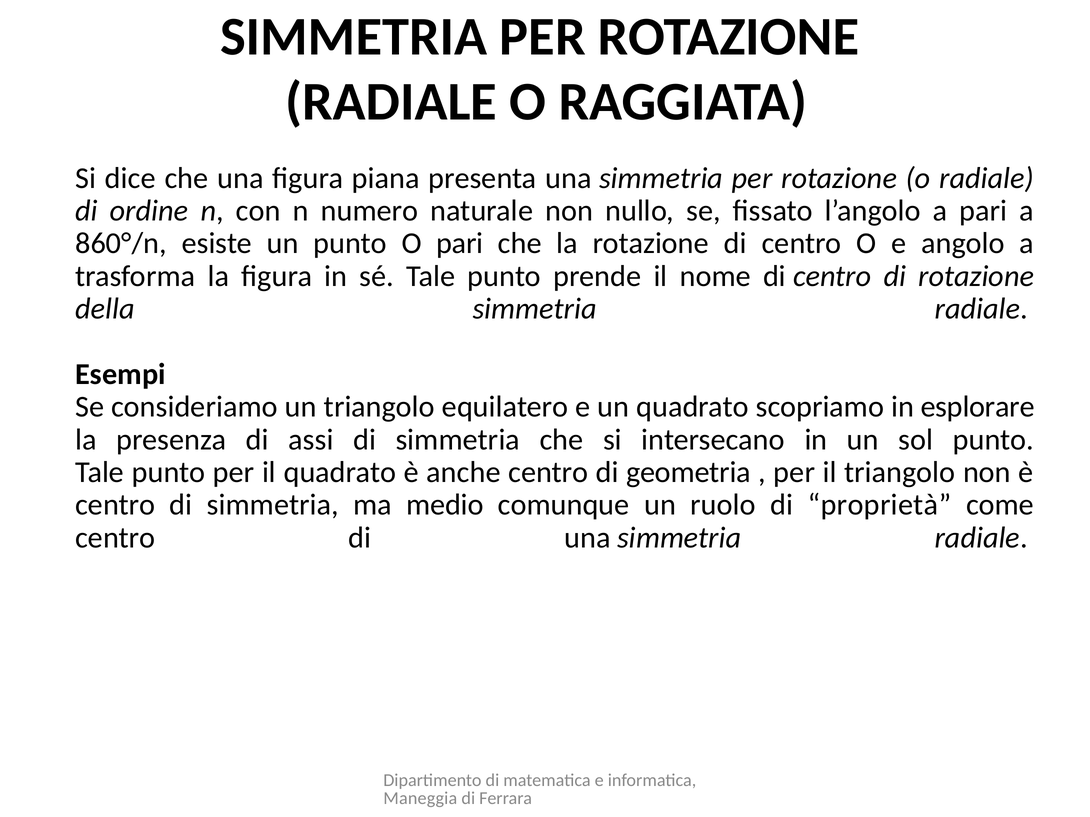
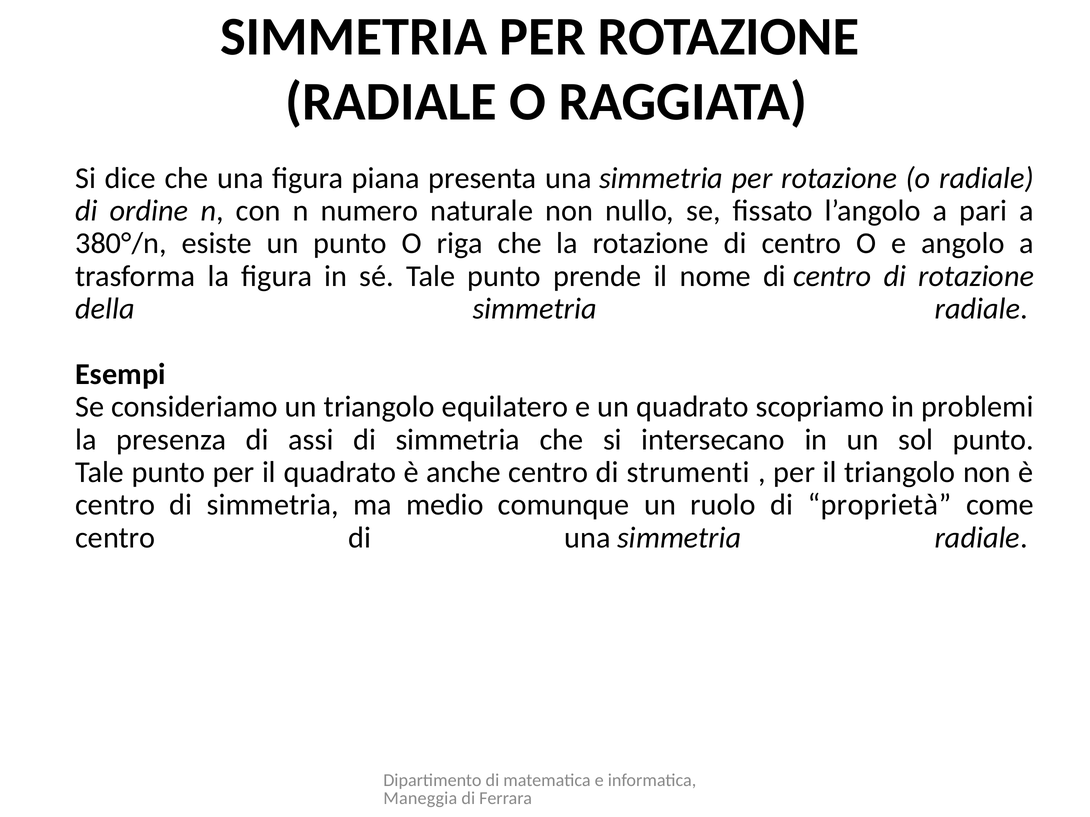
860°/n: 860°/n -> 380°/n
O pari: pari -> riga
esplorare: esplorare -> problemi
geometria: geometria -> strumenti
